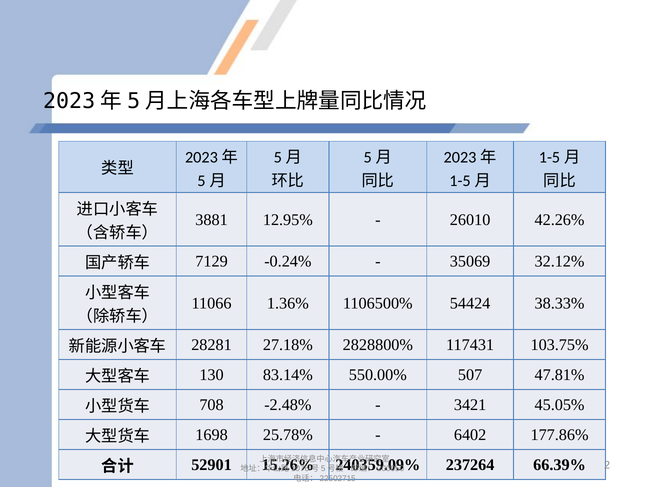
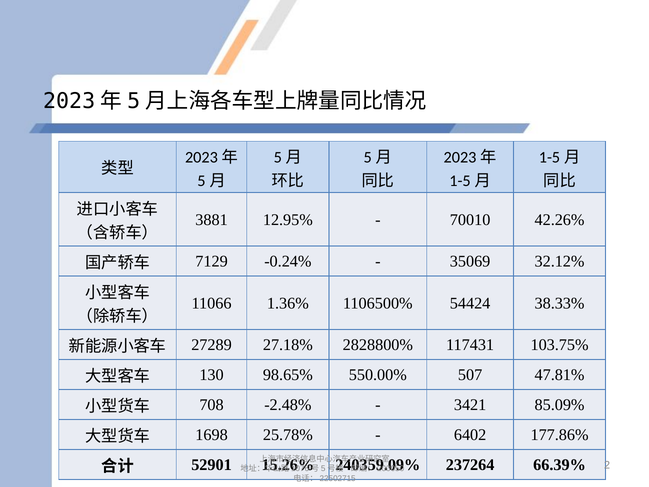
26010: 26010 -> 70010
28281: 28281 -> 27289
83.14%: 83.14% -> 98.65%
45.05%: 45.05% -> 85.09%
